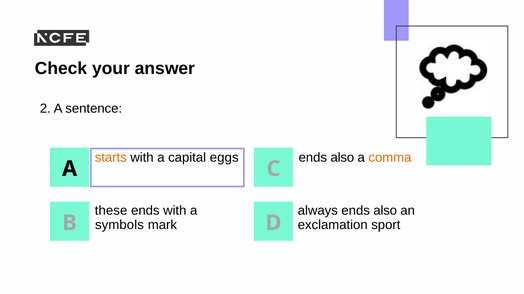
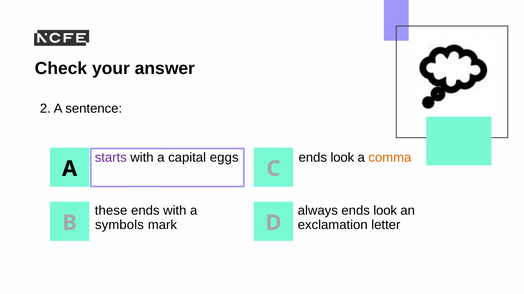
starts colour: orange -> purple
also at (342, 158): also -> look
always ends also: also -> look
sport: sport -> letter
